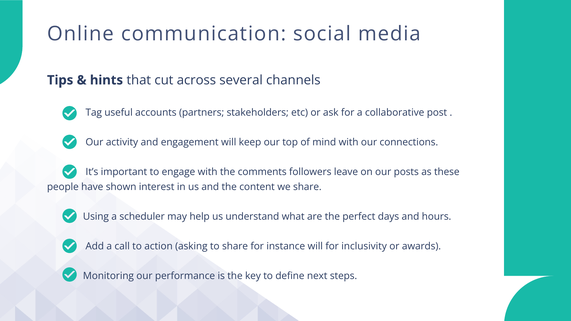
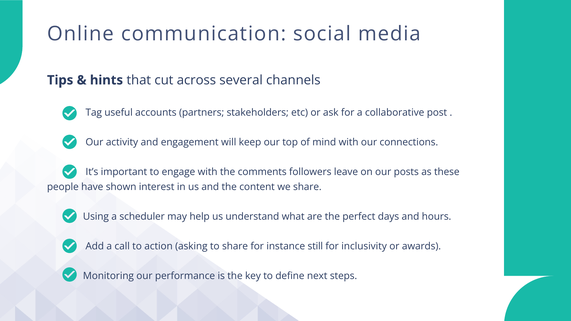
instance will: will -> still
